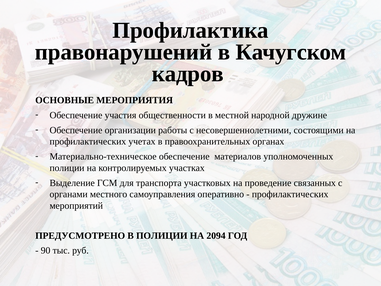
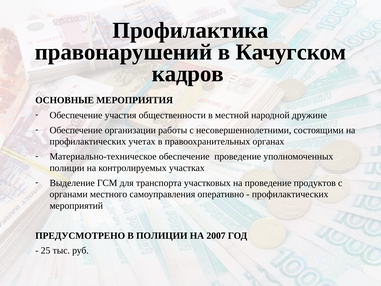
обеспечение материалов: материалов -> проведение
связанных: связанных -> продуктов
2094: 2094 -> 2007
90: 90 -> 25
